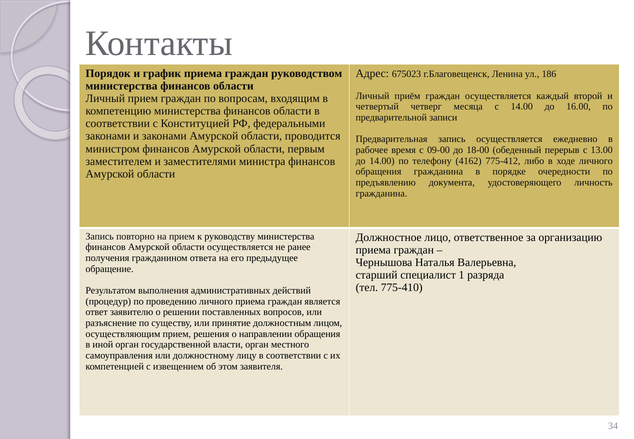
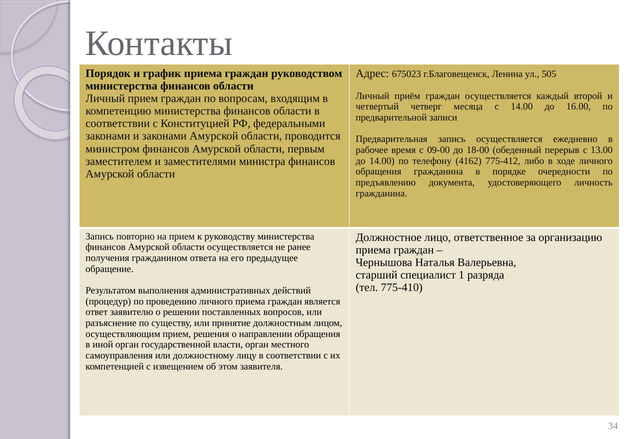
186: 186 -> 505
